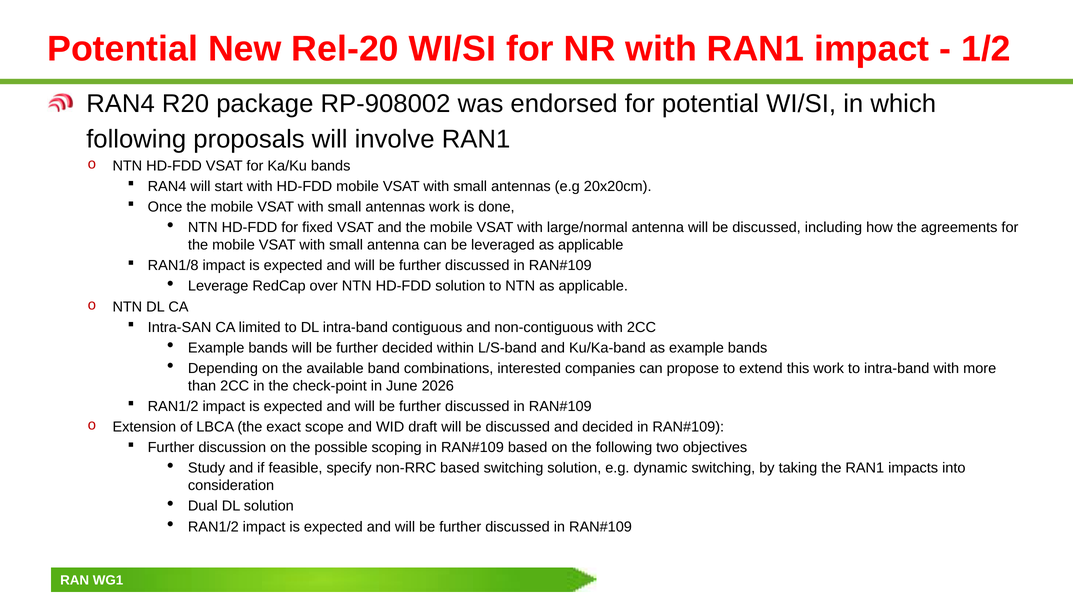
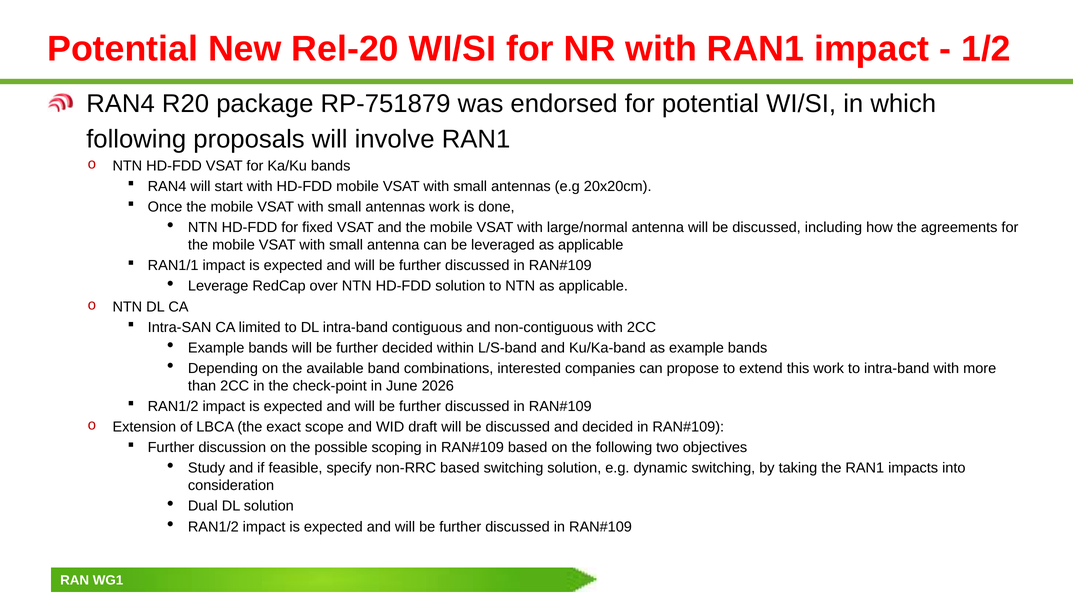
RP-908002: RP-908002 -> RP-751879
RAN1/8: RAN1/8 -> RAN1/1
